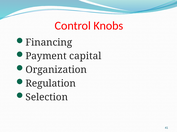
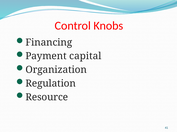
Selection: Selection -> Resource
